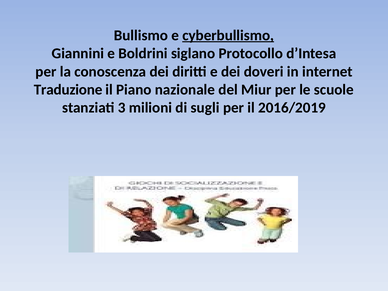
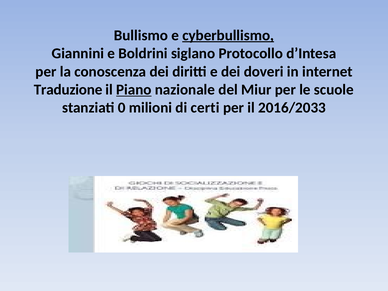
Piano underline: none -> present
3: 3 -> 0
sugli: sugli -> certi
2016/2019: 2016/2019 -> 2016/2033
